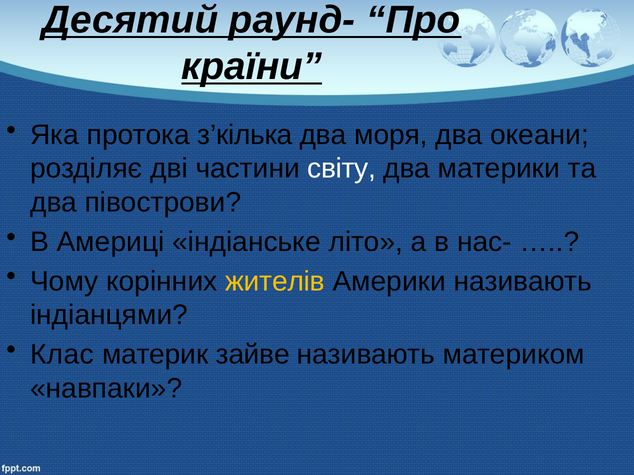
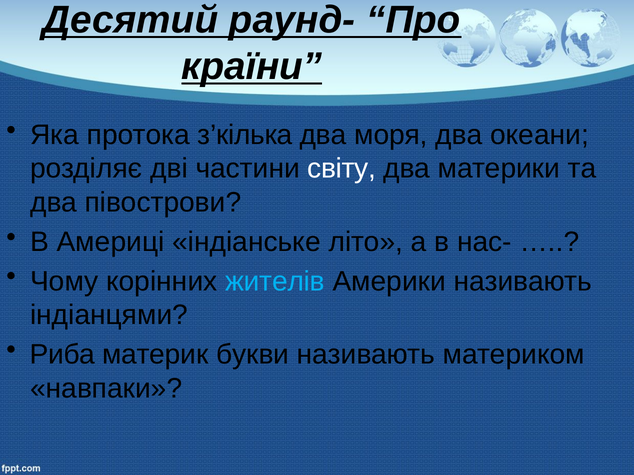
жителів colour: yellow -> light blue
Клас: Клас -> Риба
зайве: зайве -> букви
